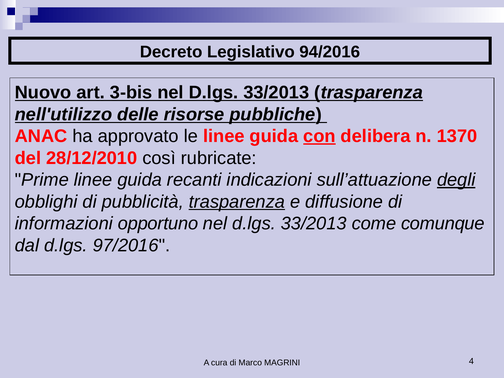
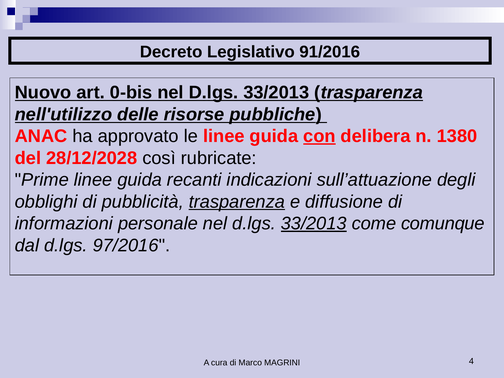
94/2016: 94/2016 -> 91/2016
3-bis: 3-bis -> 0-bis
1370: 1370 -> 1380
28/12/2010: 28/12/2010 -> 28/12/2028
degli underline: present -> none
opportuno: opportuno -> personale
33/2013 at (314, 224) underline: none -> present
